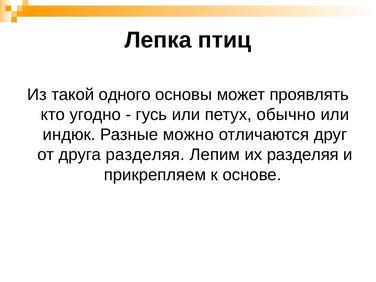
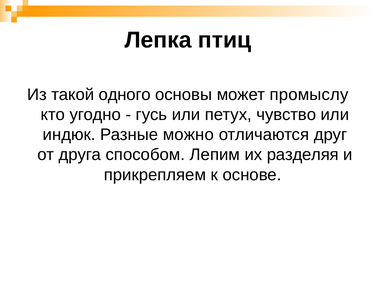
проявлять: проявлять -> промыслу
обычно: обычно -> чувство
друга разделяя: разделяя -> способом
